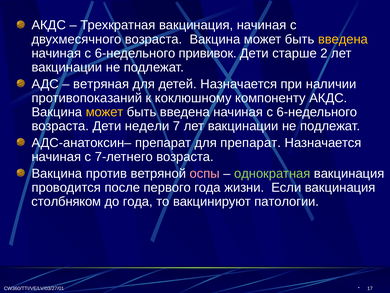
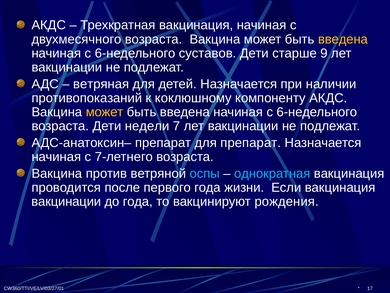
прививок: прививок -> суставов
2: 2 -> 9
оспы colour: pink -> light blue
однократная colour: light green -> light blue
столбняком at (66, 201): столбняком -> вакцинации
патологии: патологии -> рождения
